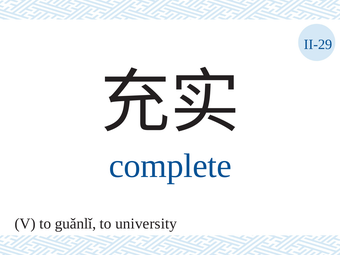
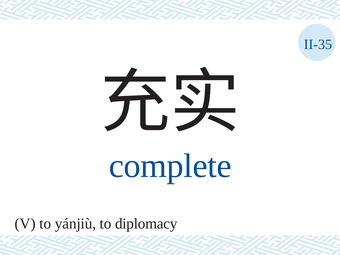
II-29: II-29 -> II-35
guǎnlǐ: guǎnlǐ -> yánjiù
university: university -> diplomacy
